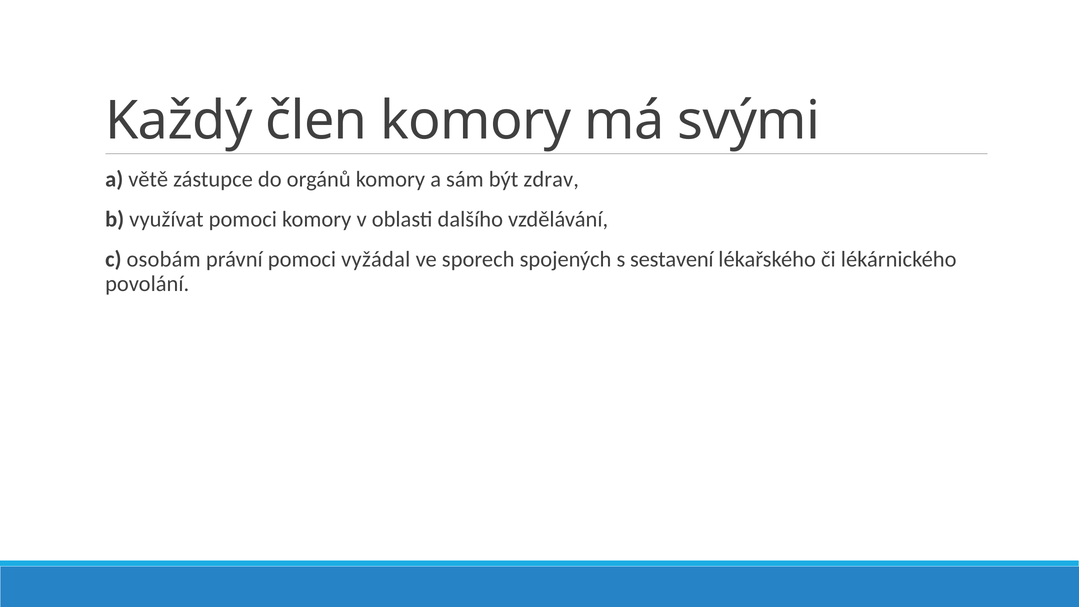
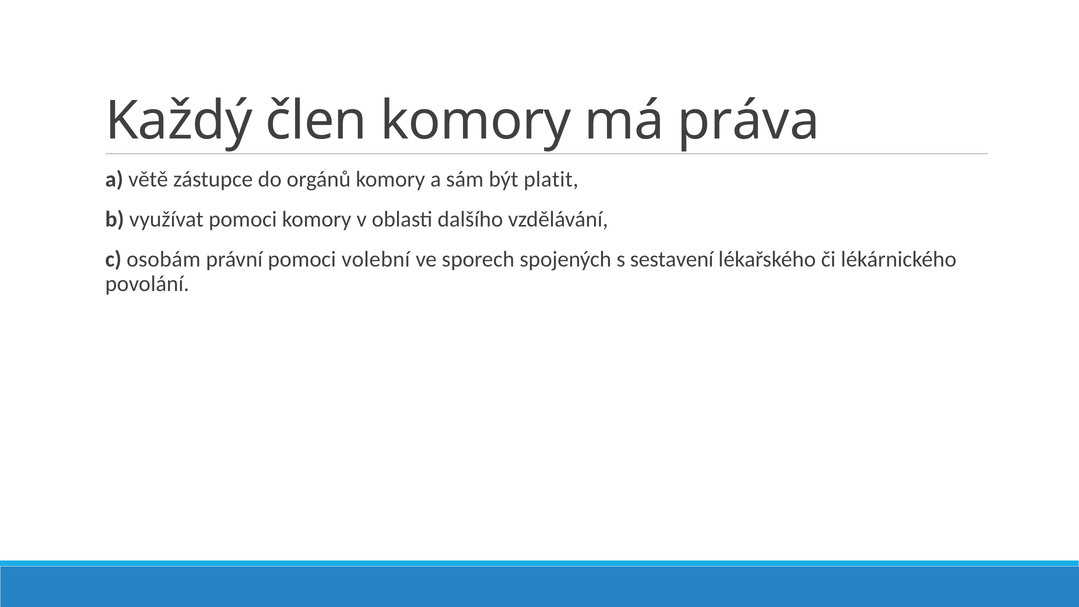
svými: svými -> práva
zdrav: zdrav -> platit
vyžádal: vyžádal -> volební
